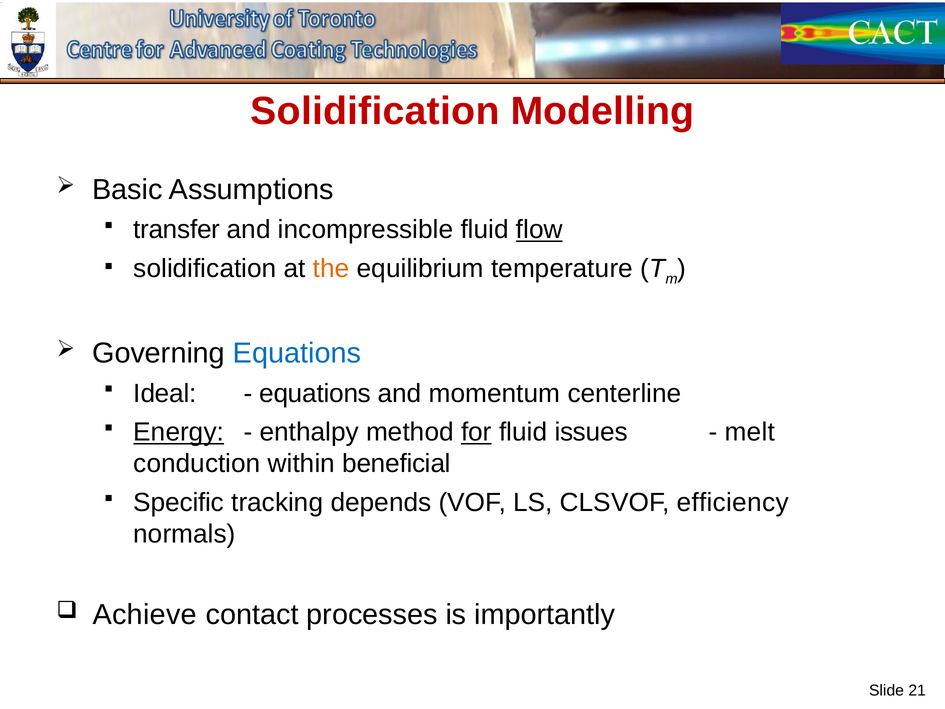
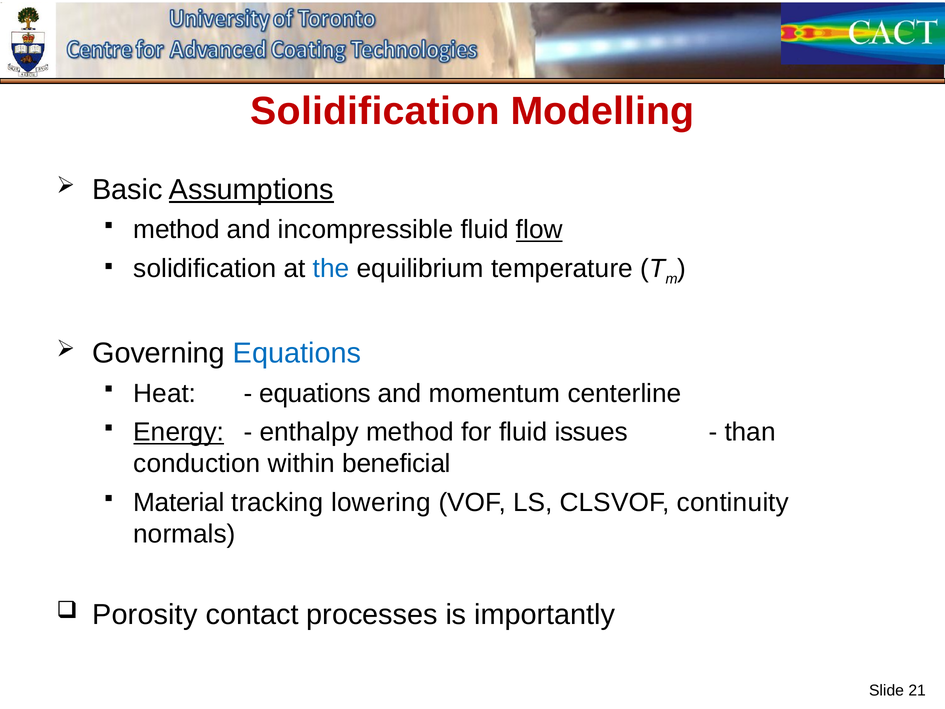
Assumptions underline: none -> present
transfer at (177, 230): transfer -> method
the colour: orange -> blue
Ideal: Ideal -> Heat
for underline: present -> none
melt: melt -> than
Specific: Specific -> Material
depends: depends -> lowering
efficiency: efficiency -> continuity
Achieve: Achieve -> Porosity
